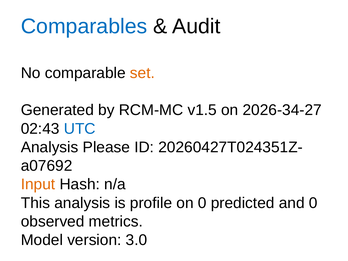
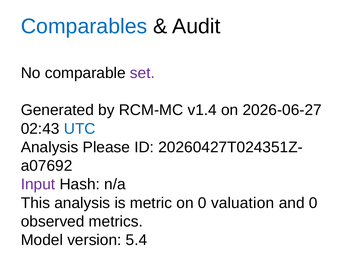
set colour: orange -> purple
v1.5: v1.5 -> v1.4
2026-34-27: 2026-34-27 -> 2026-06-27
Input colour: orange -> purple
profile: profile -> metric
predicted: predicted -> valuation
3.0: 3.0 -> 5.4
